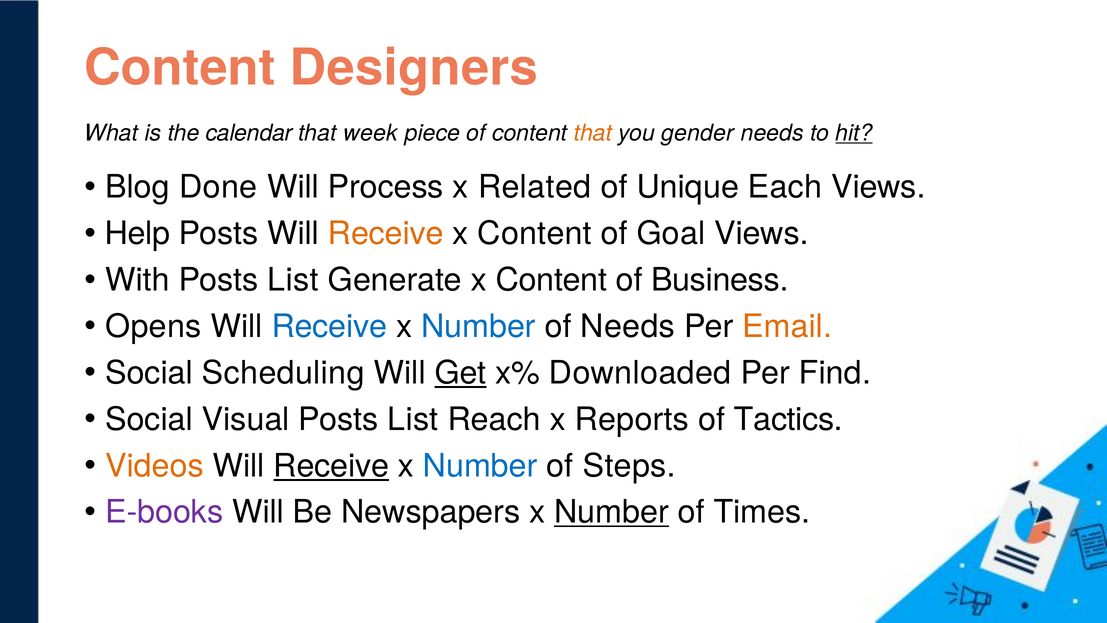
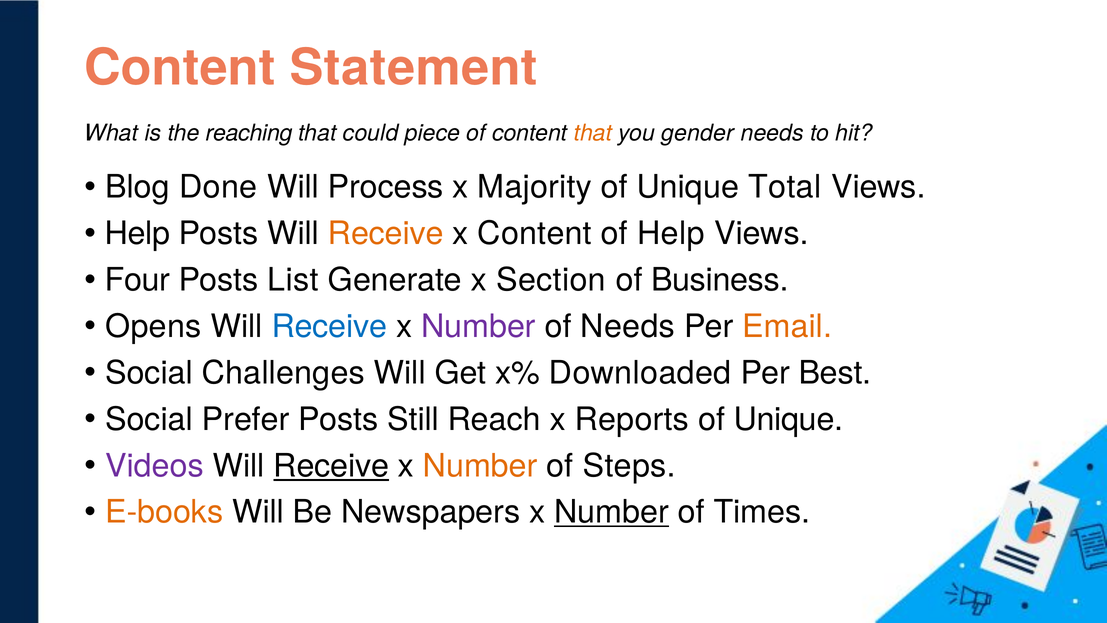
Designers: Designers -> Statement
calendar: calendar -> reaching
week: week -> could
hit underline: present -> none
Related: Related -> Majority
Each: Each -> Total
of Goal: Goal -> Help
With: With -> Four
Generate x Content: Content -> Section
Number at (478, 326) colour: blue -> purple
Scheduling: Scheduling -> Challenges
Get underline: present -> none
Find: Find -> Best
Visual: Visual -> Prefer
List at (413, 419): List -> Still
Tactics at (788, 419): Tactics -> Unique
Videos colour: orange -> purple
Number at (480, 466) colour: blue -> orange
E-books colour: purple -> orange
